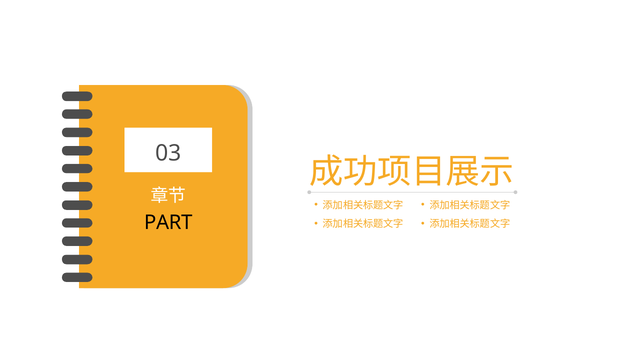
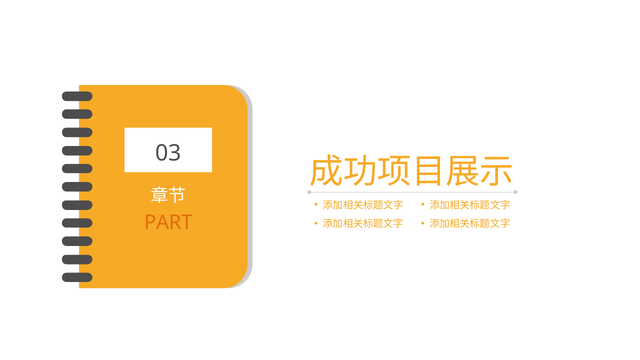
PART colour: black -> orange
